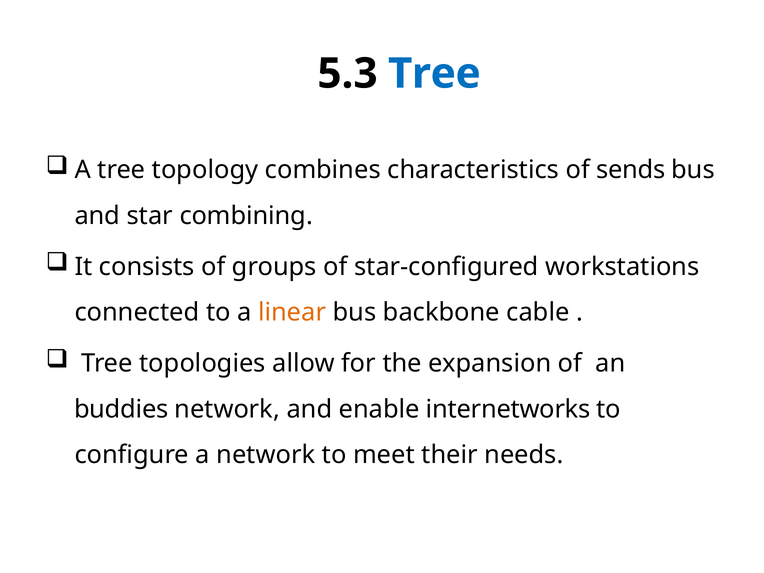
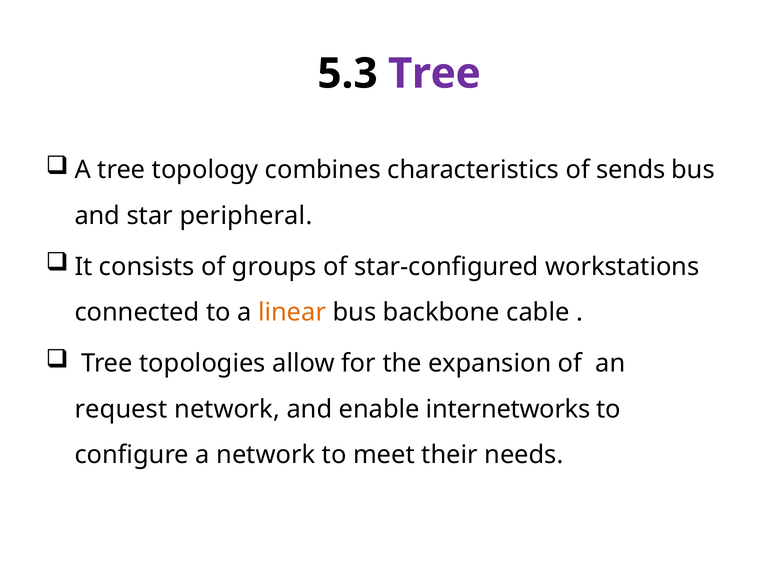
Tree at (434, 74) colour: blue -> purple
combining: combining -> peripheral
buddies: buddies -> request
